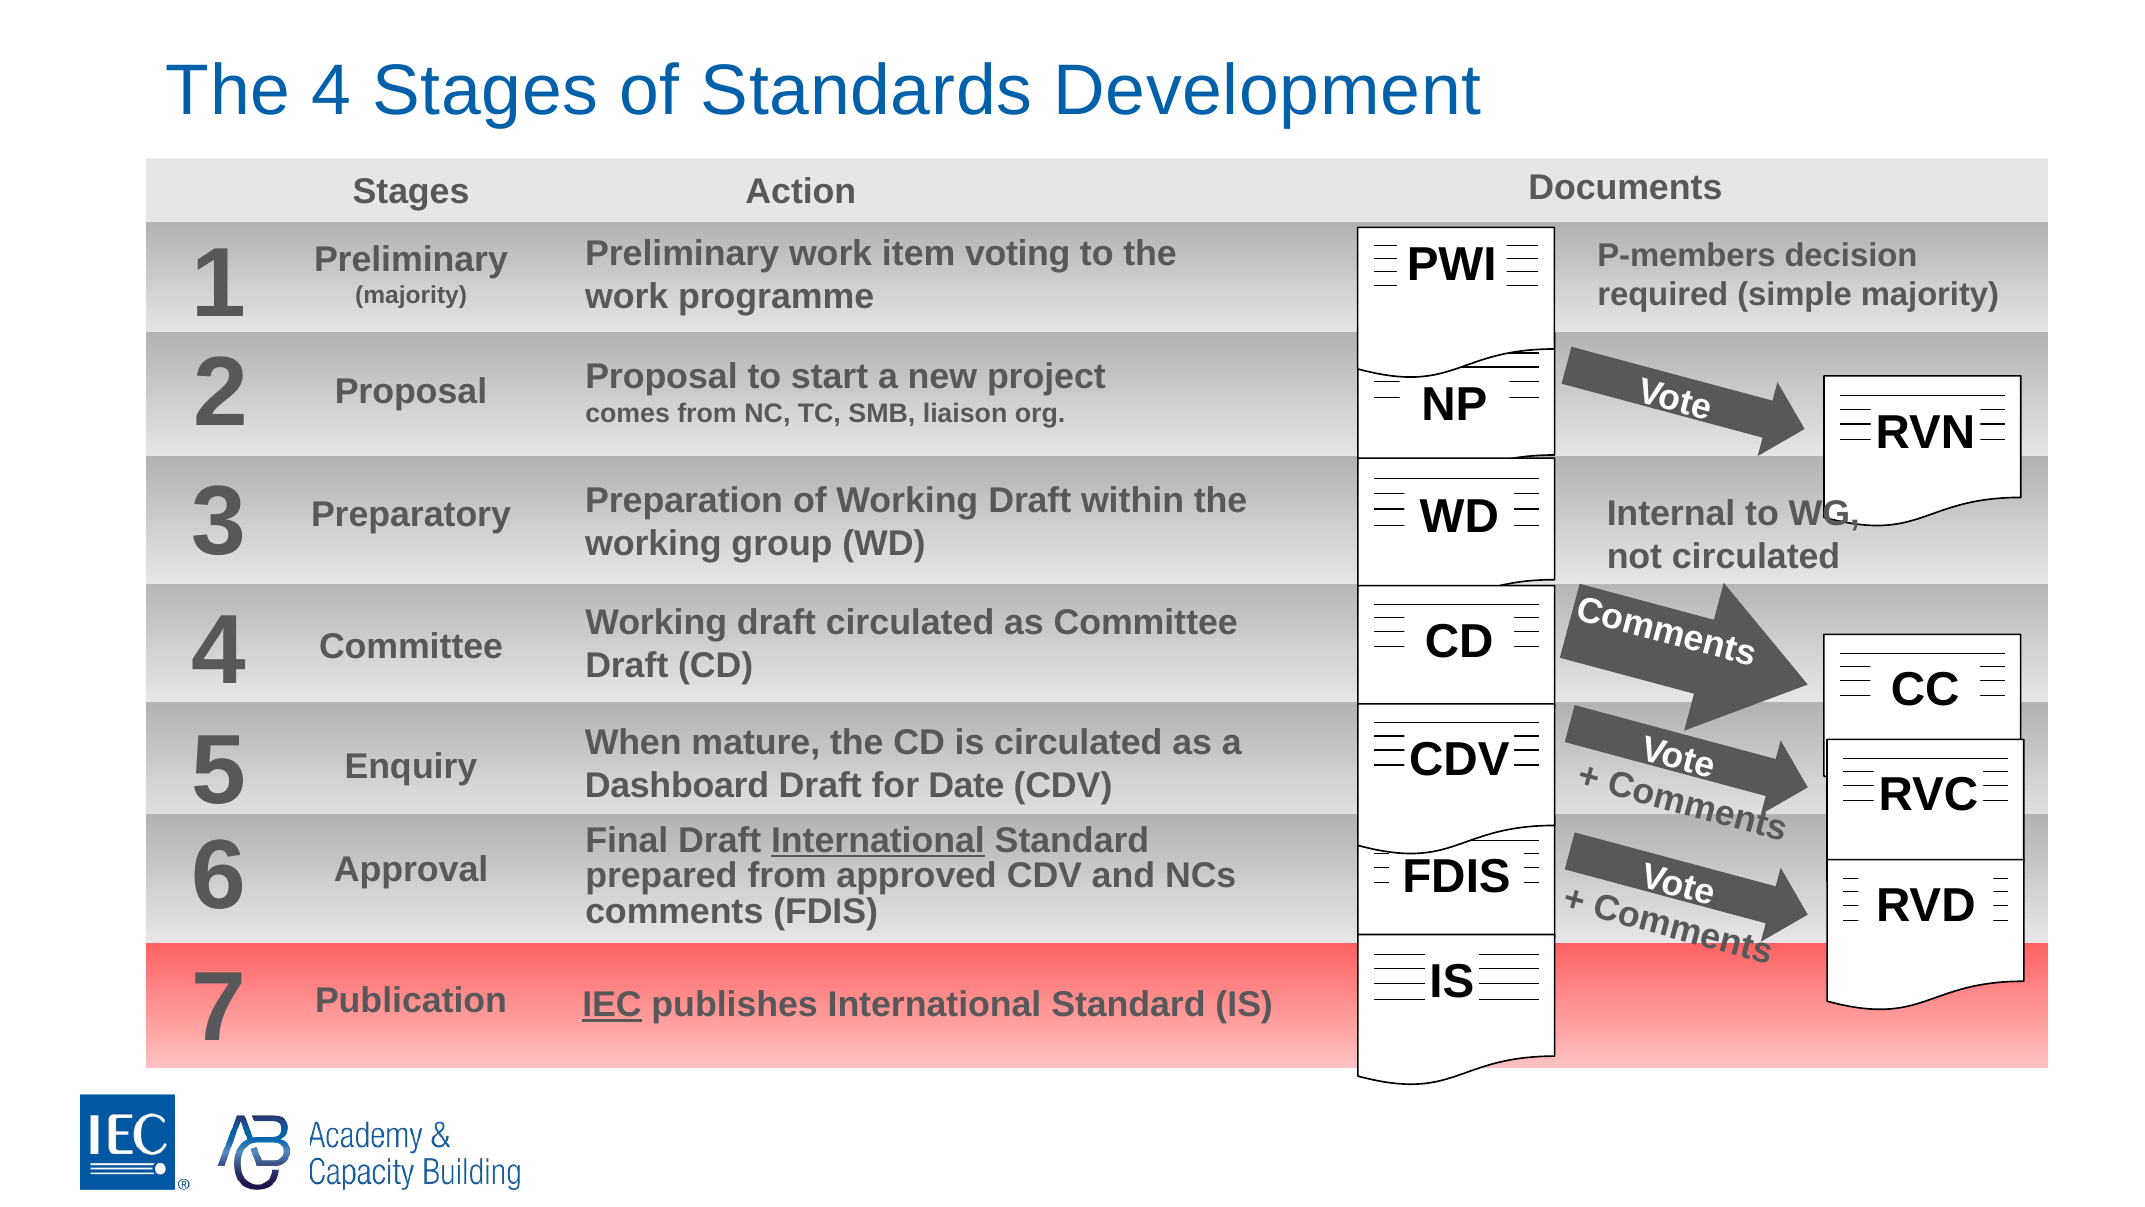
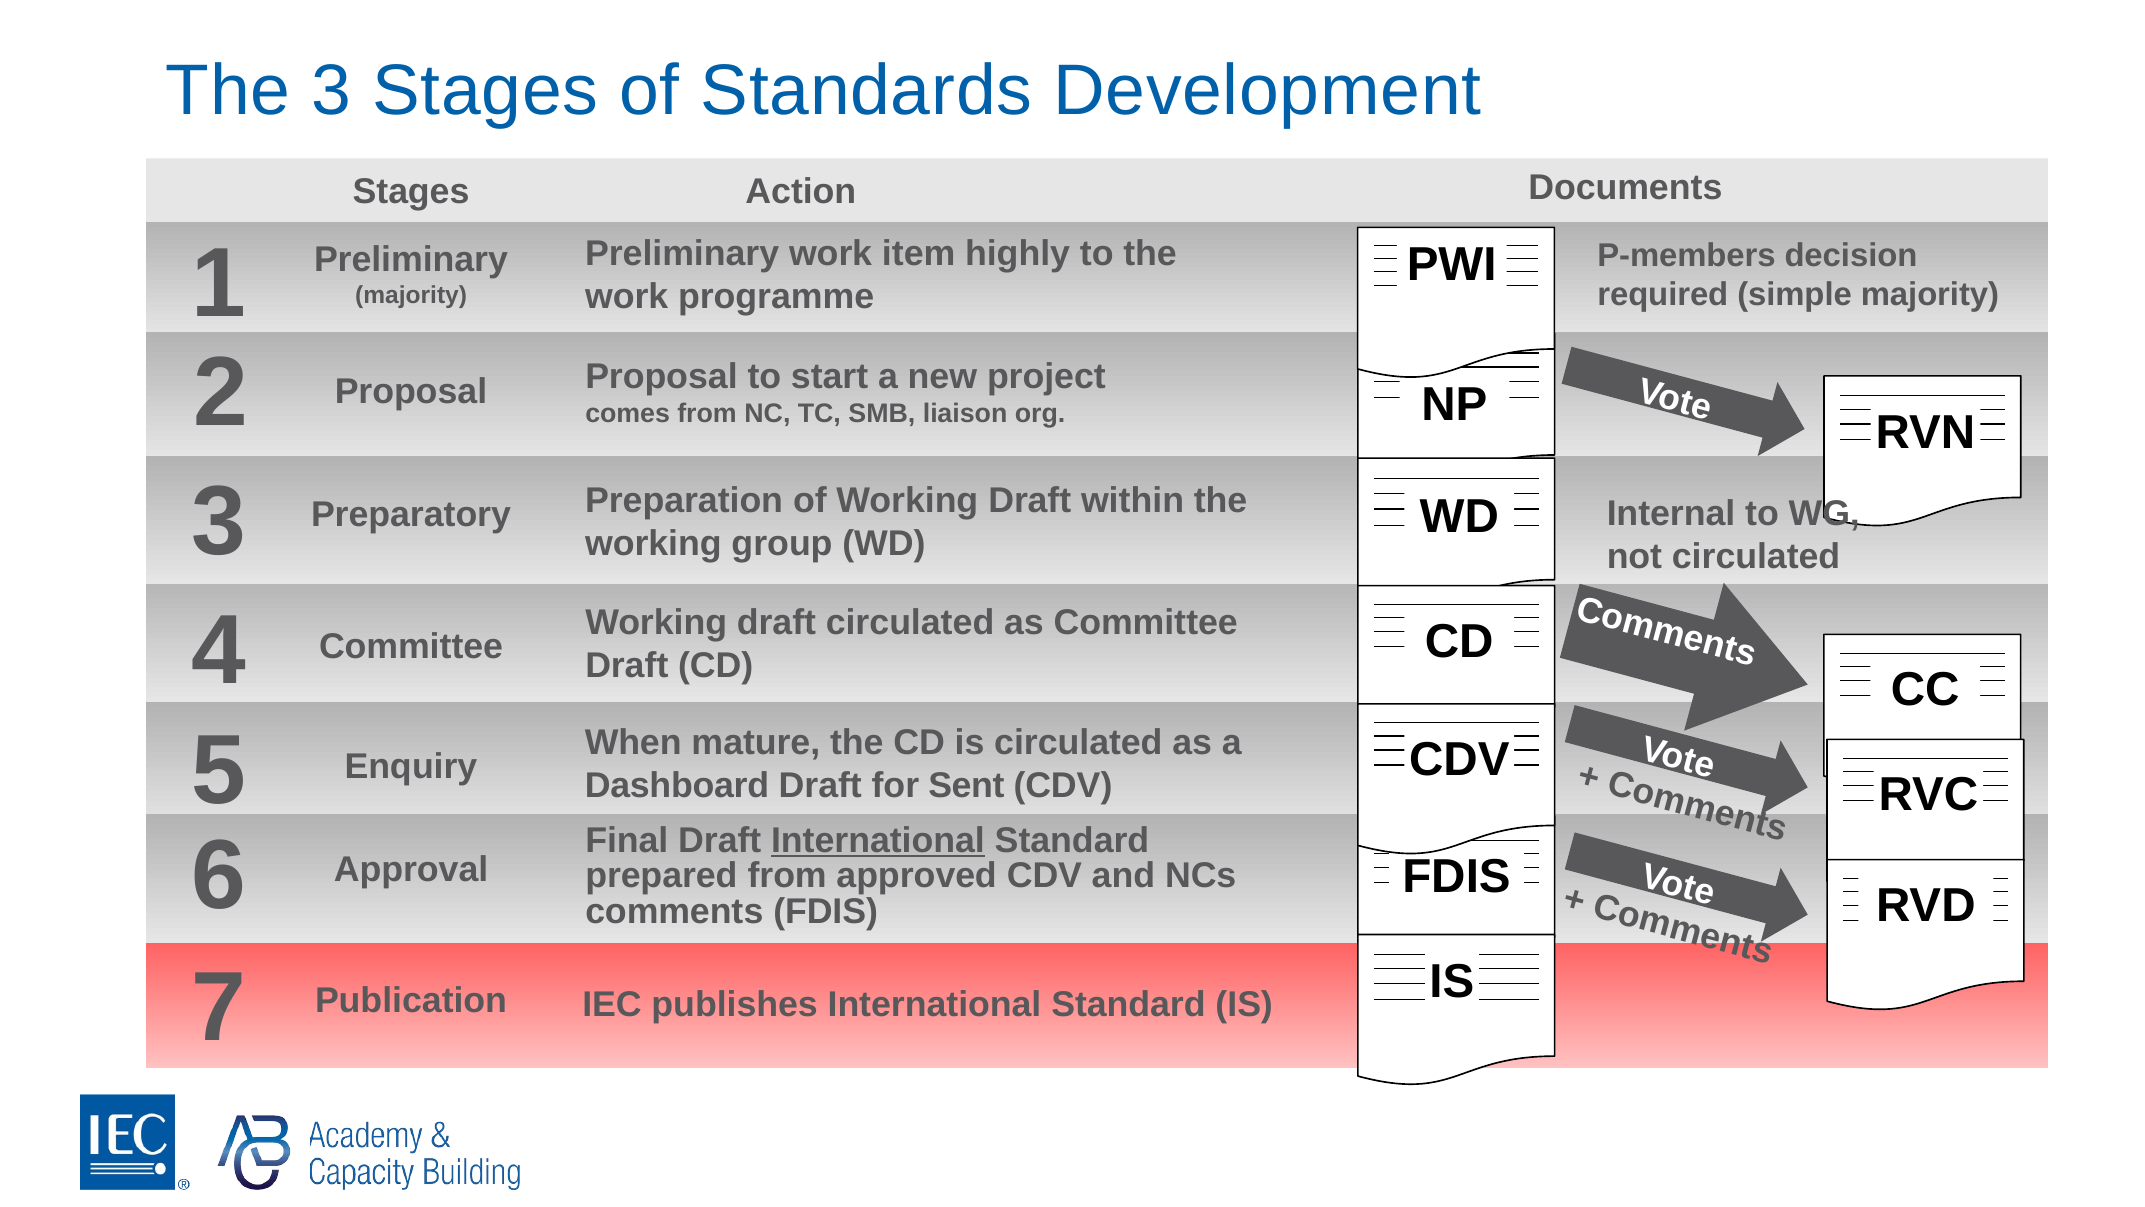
The 4: 4 -> 3
voting: voting -> highly
Date: Date -> Sent
IEC underline: present -> none
